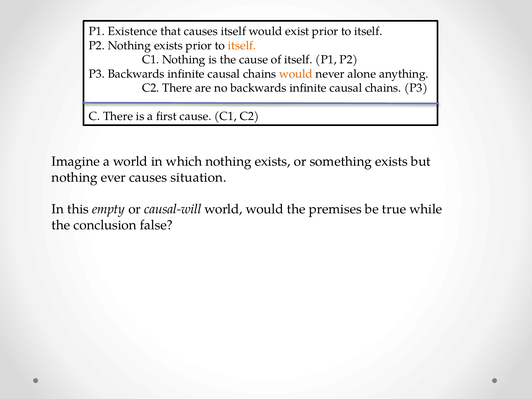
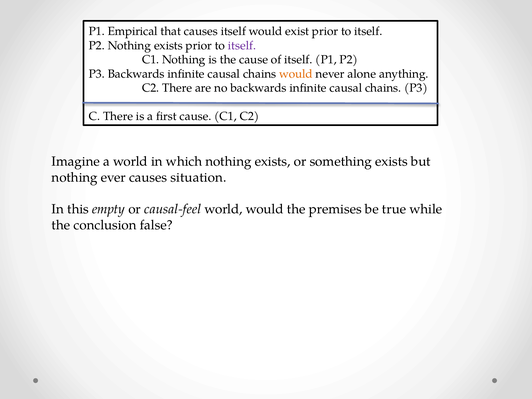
Existence: Existence -> Empirical
itself at (242, 46) colour: orange -> purple
causal-will: causal-will -> causal-feel
